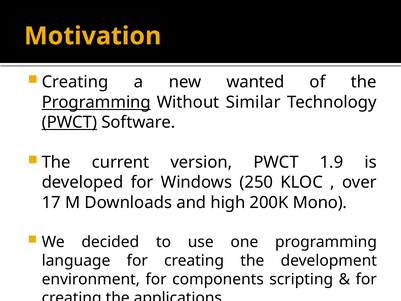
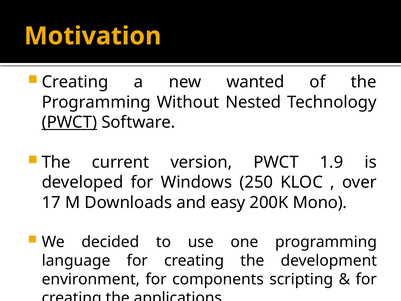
Programming at (96, 102) underline: present -> none
Similar: Similar -> Nested
high: high -> easy
